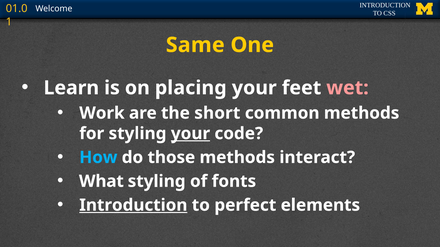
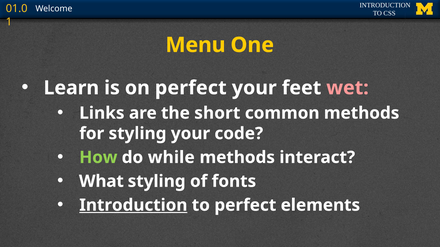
Same: Same -> Menu
on placing: placing -> perfect
Work: Work -> Links
your at (190, 134) underline: present -> none
How colour: light blue -> light green
those: those -> while
